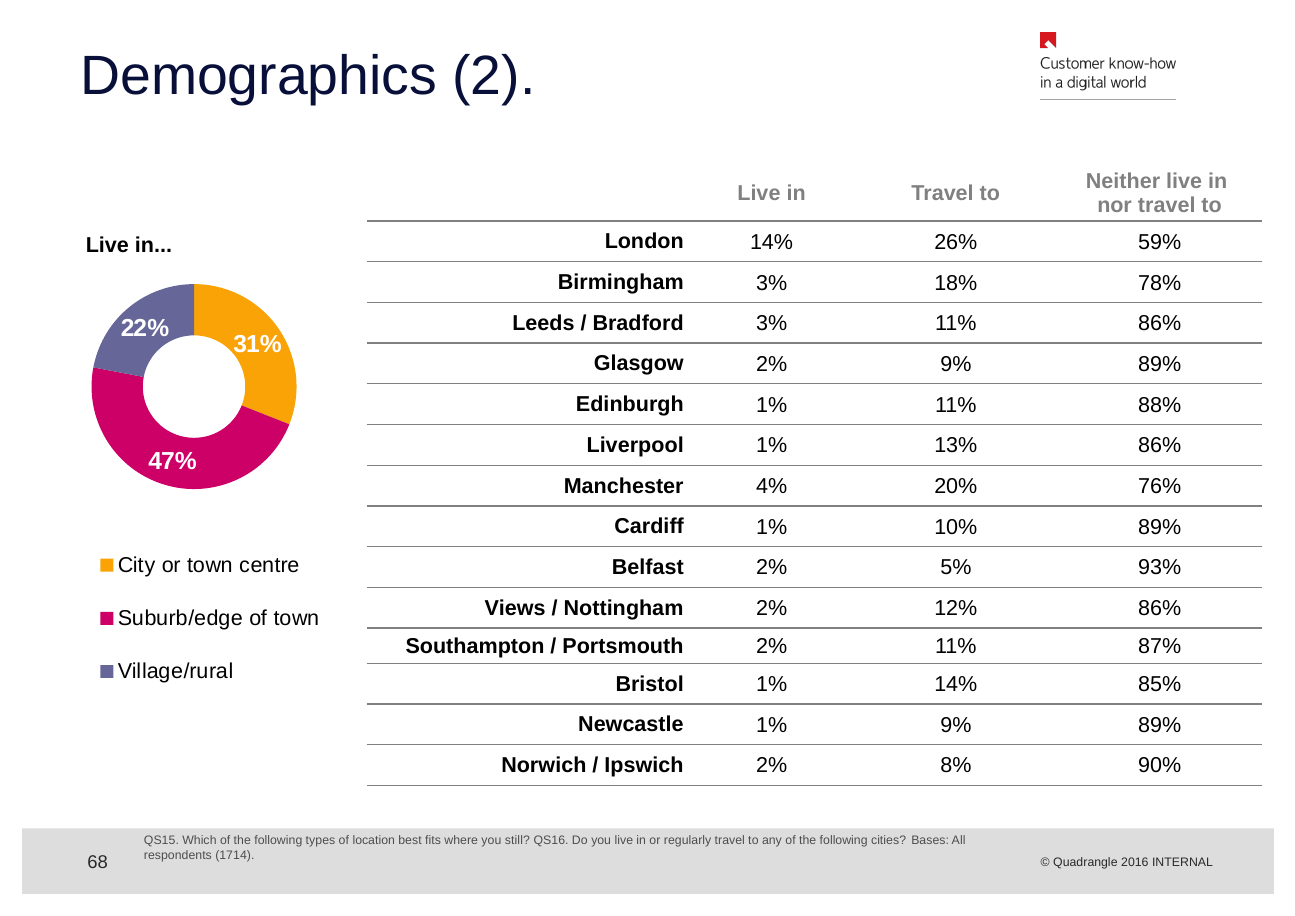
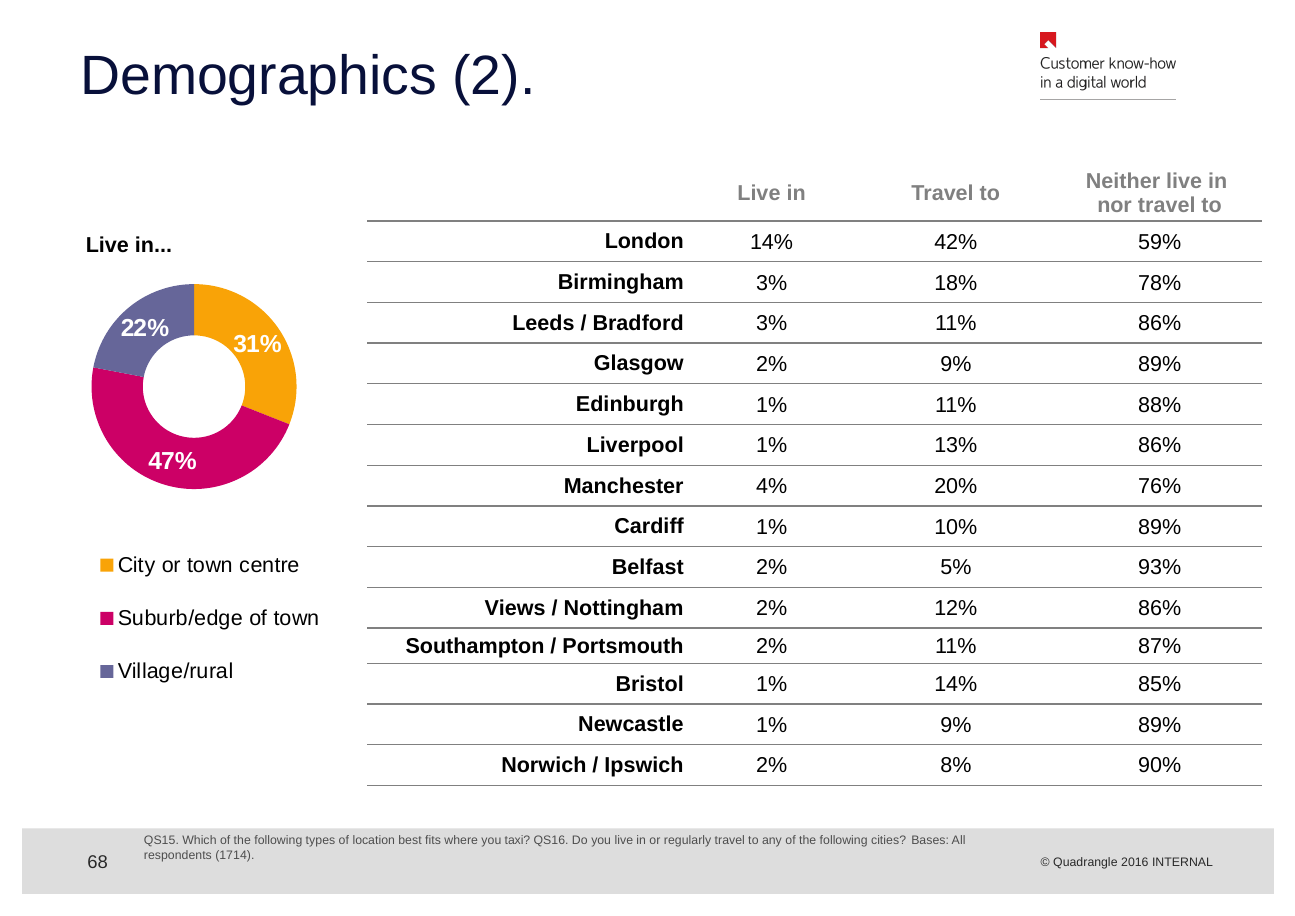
26%: 26% -> 42%
still: still -> taxi
